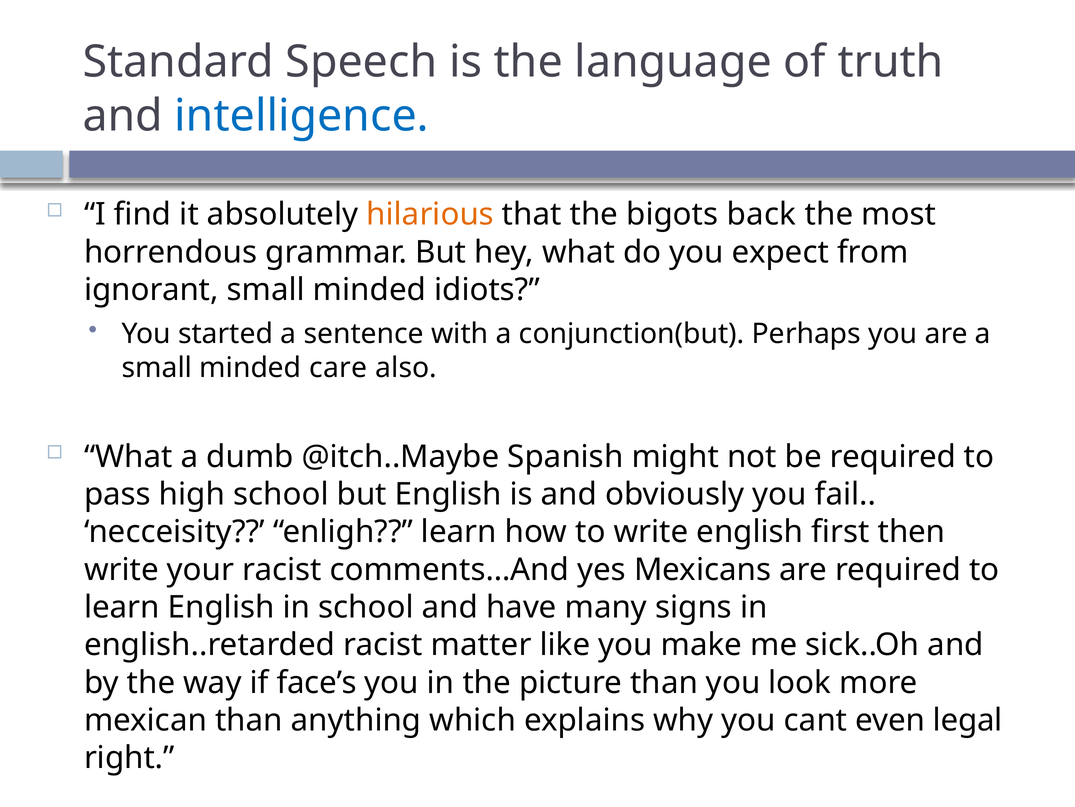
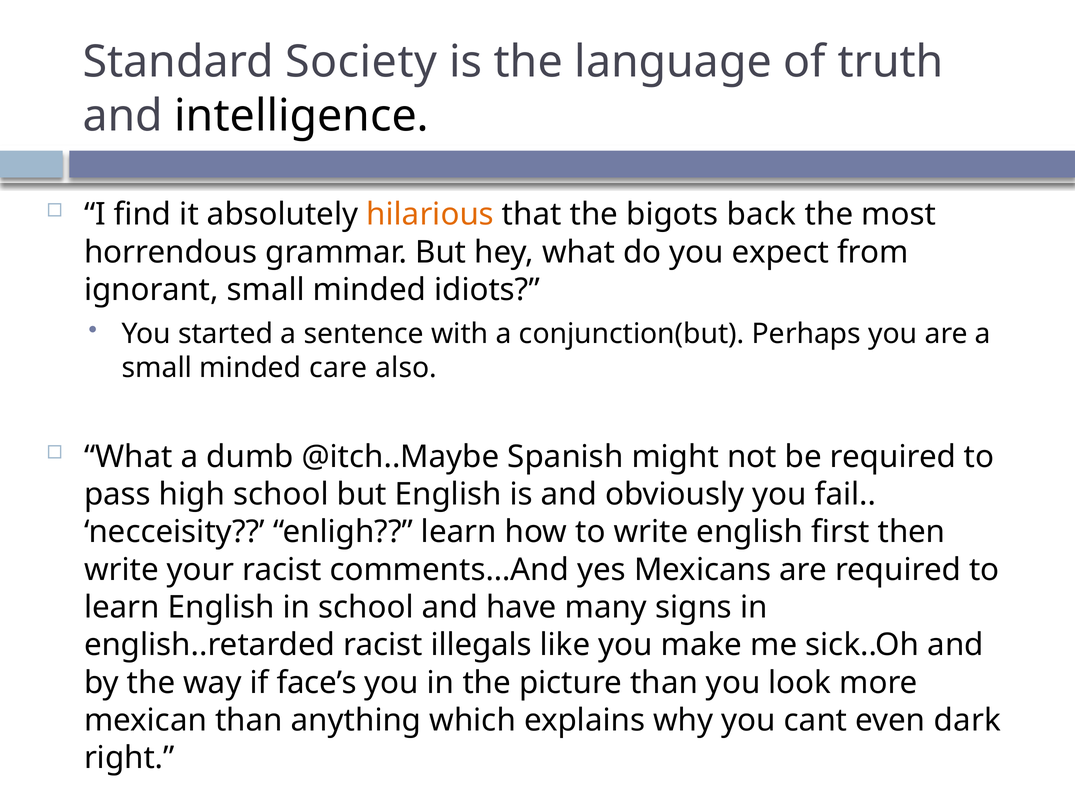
Speech: Speech -> Society
intelligence colour: blue -> black
matter: matter -> illegals
legal: legal -> dark
